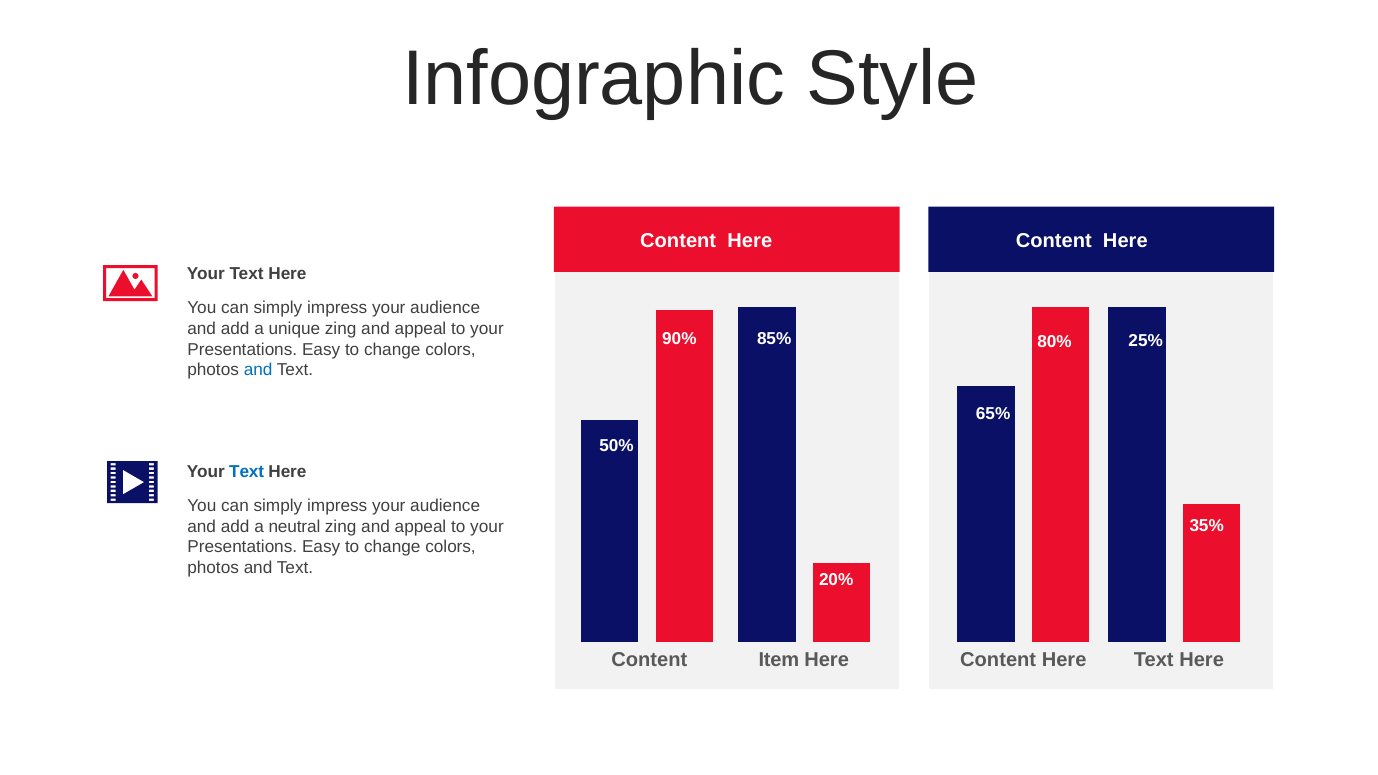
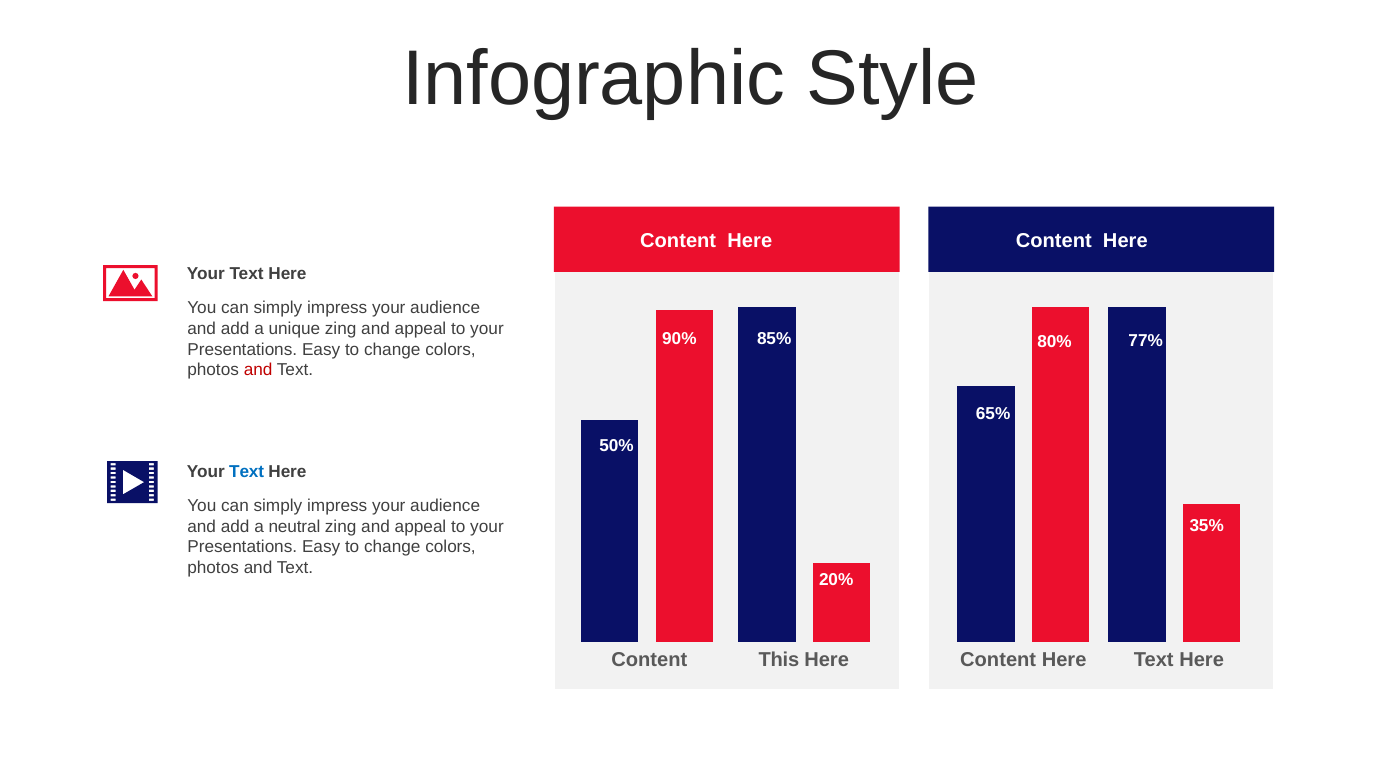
25%: 25% -> 77%
and at (258, 370) colour: blue -> red
Item: Item -> This
